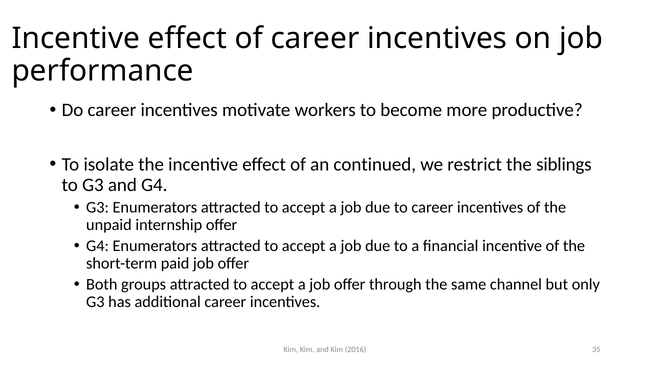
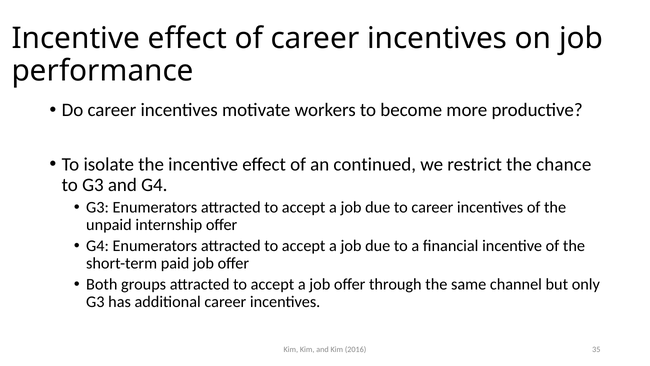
siblings: siblings -> chance
